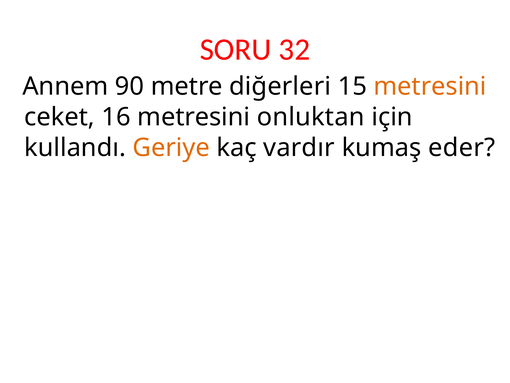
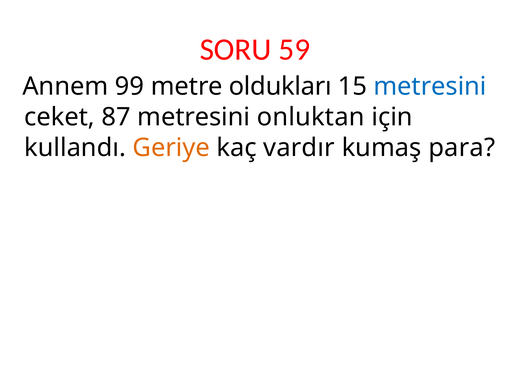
32: 32 -> 59
90: 90 -> 99
diğerleri: diğerleri -> oldukları
metresini at (430, 86) colour: orange -> blue
16: 16 -> 87
eder: eder -> para
